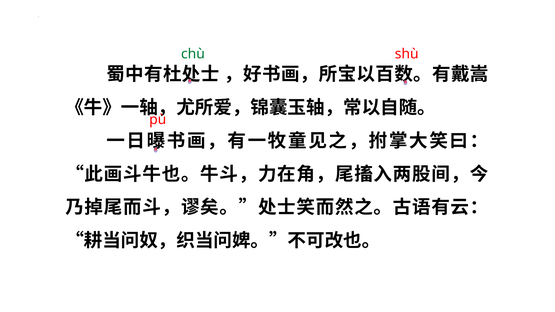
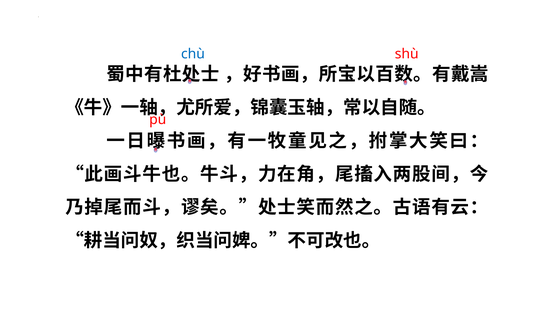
chù colour: green -> blue
